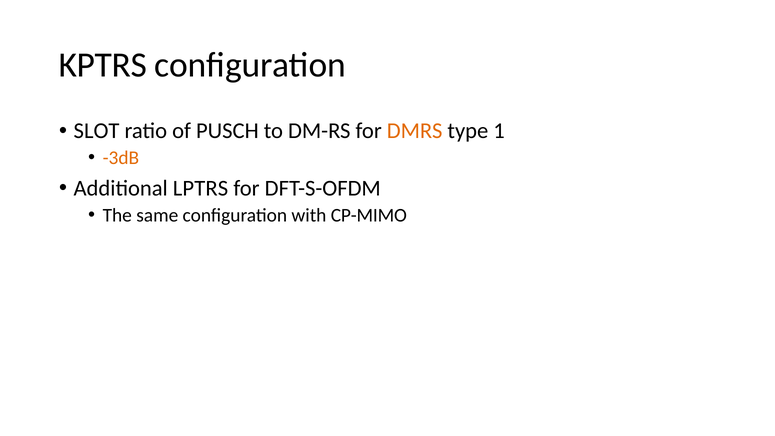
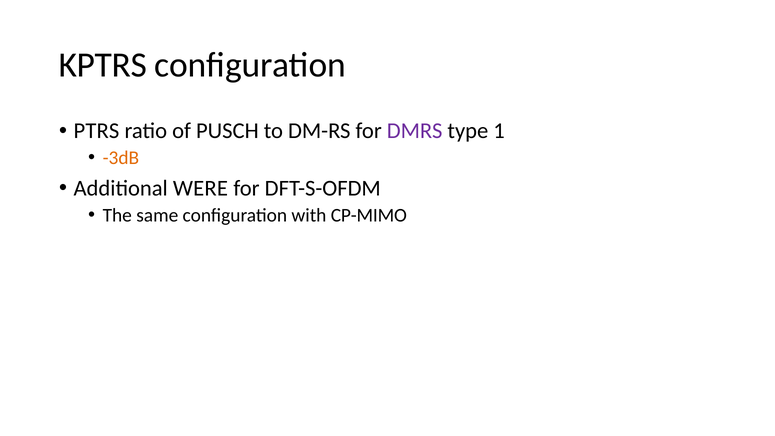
SLOT: SLOT -> PTRS
DMRS colour: orange -> purple
LPTRS: LPTRS -> WERE
